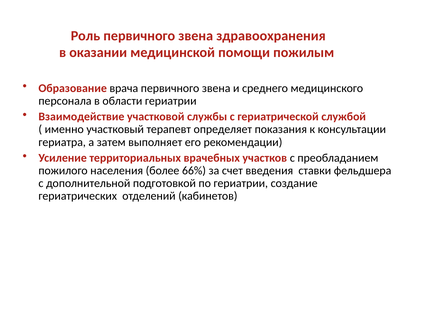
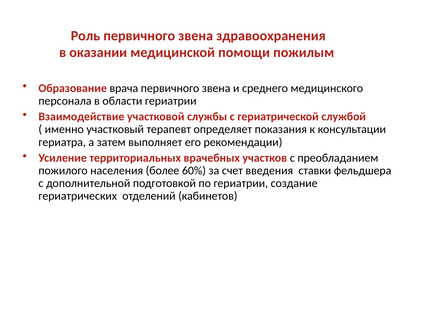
66%: 66% -> 60%
